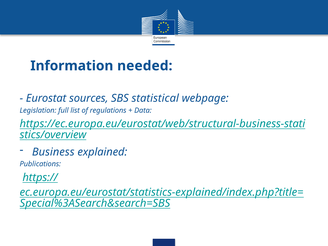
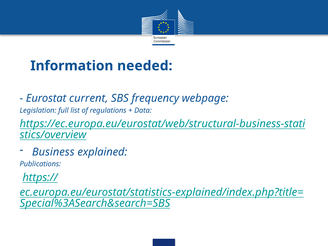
sources: sources -> current
statistical: statistical -> frequency
